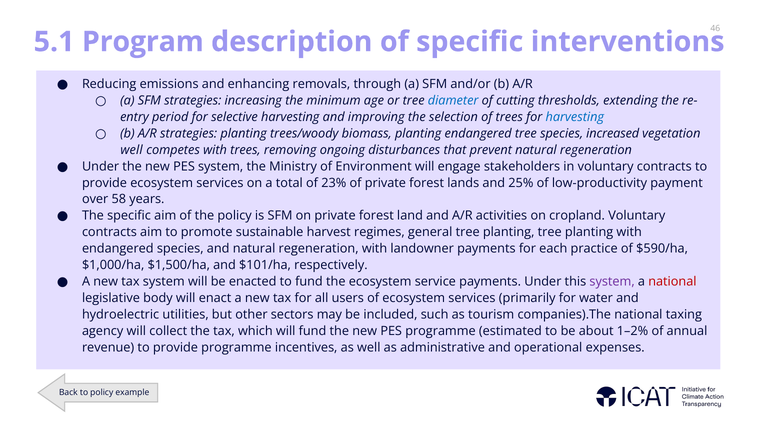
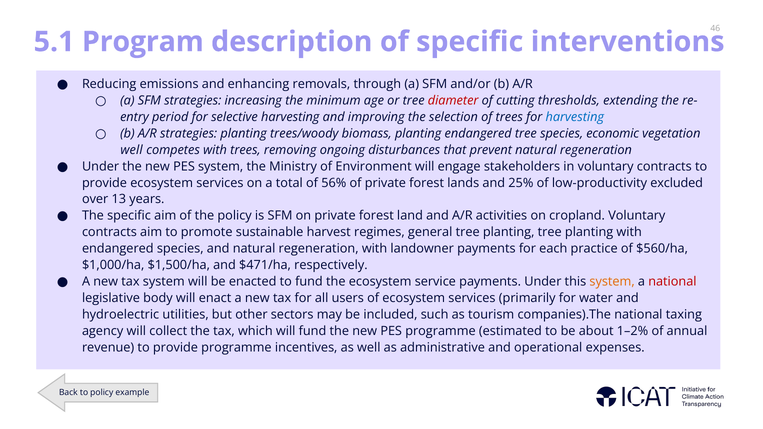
diameter colour: blue -> red
increased: increased -> economic
23%: 23% -> 56%
payment: payment -> excluded
58: 58 -> 13
$590/ha: $590/ha -> $560/ha
$101/ha: $101/ha -> $471/ha
system at (612, 282) colour: purple -> orange
